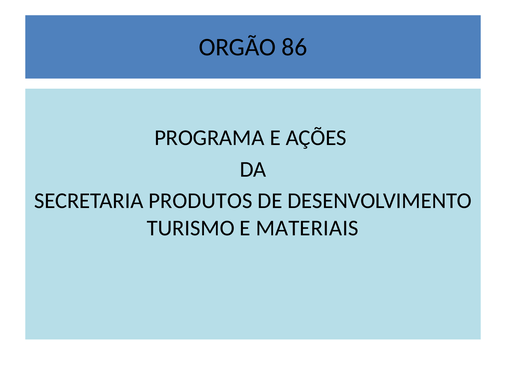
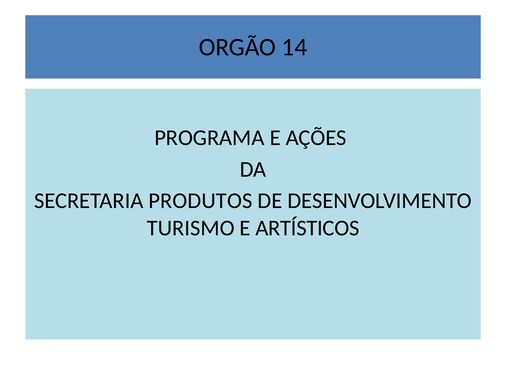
86: 86 -> 14
MATERIAIS: MATERIAIS -> ARTÍSTICOS
